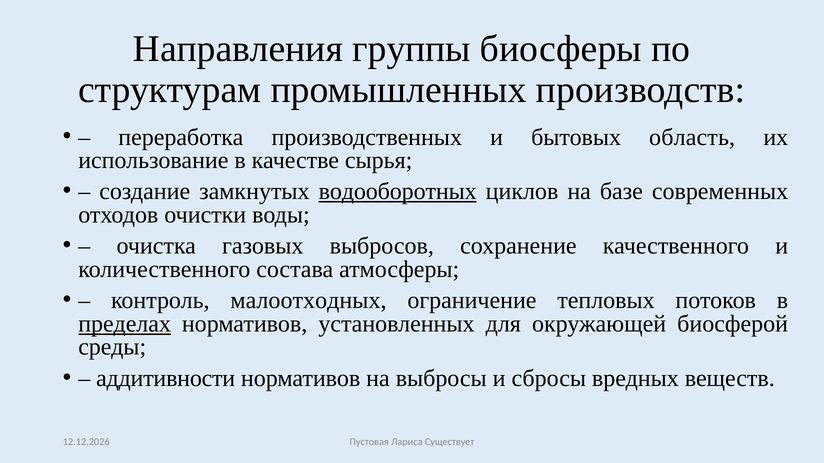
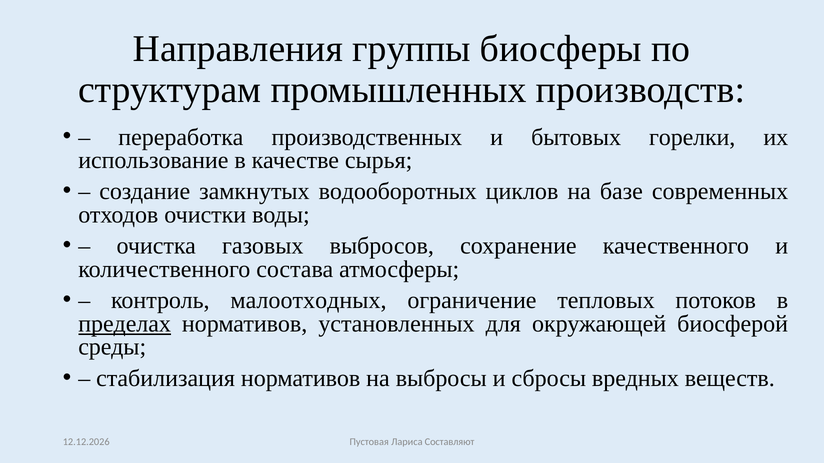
область: область -> горелки
водооборотных underline: present -> none
аддитивности: аддитивности -> стабилизация
Существует: Существует -> Составляют
